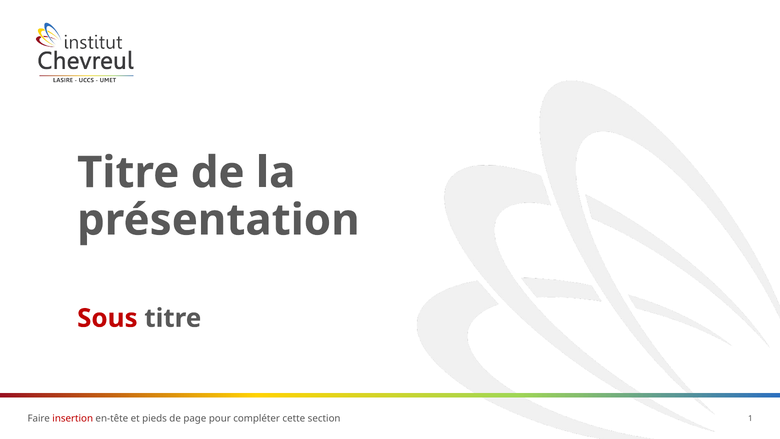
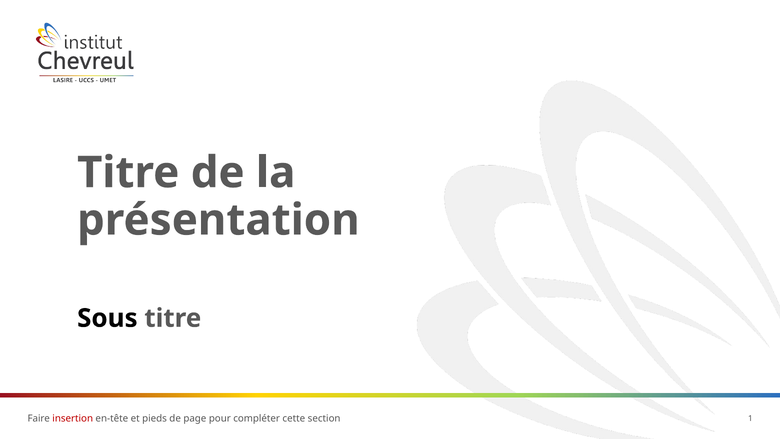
Sous colour: red -> black
